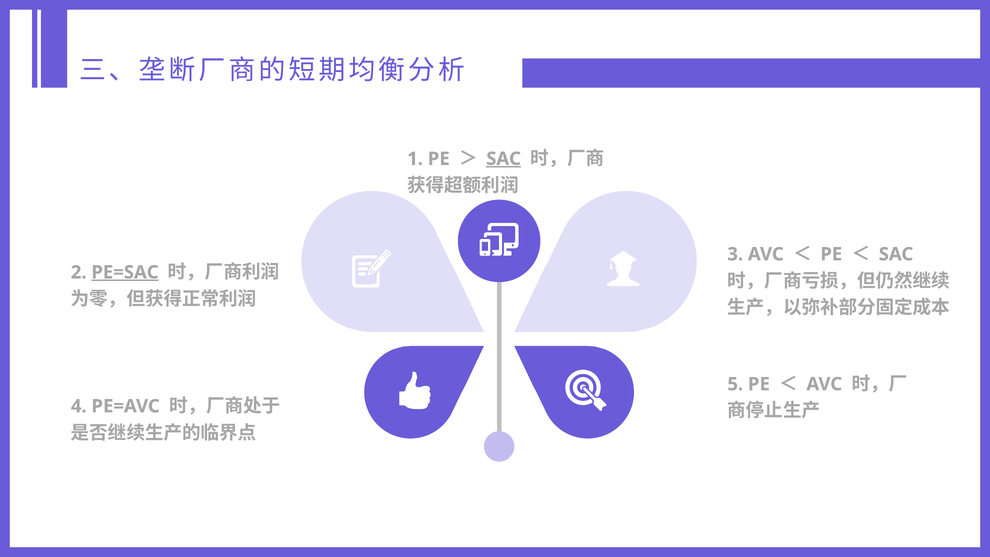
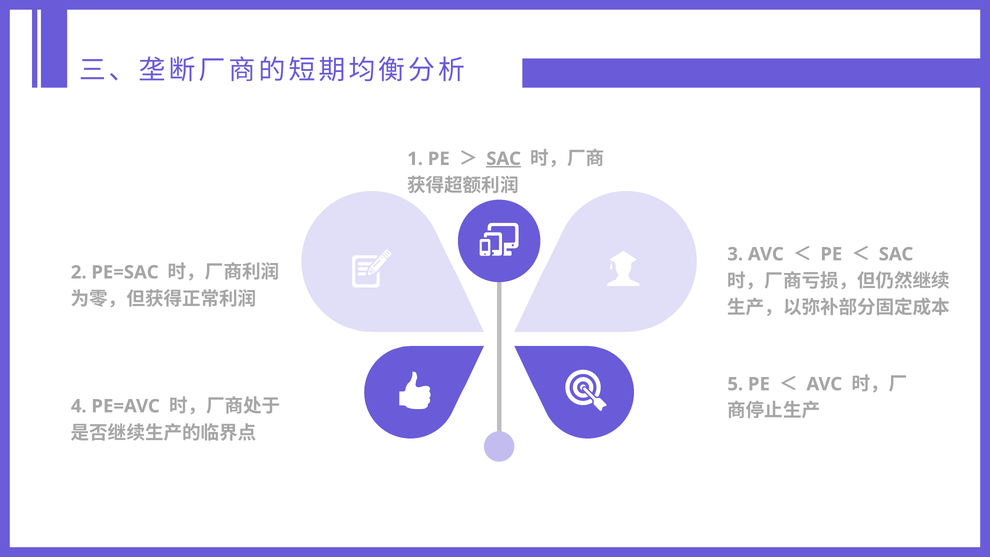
PE=SAC underline: present -> none
